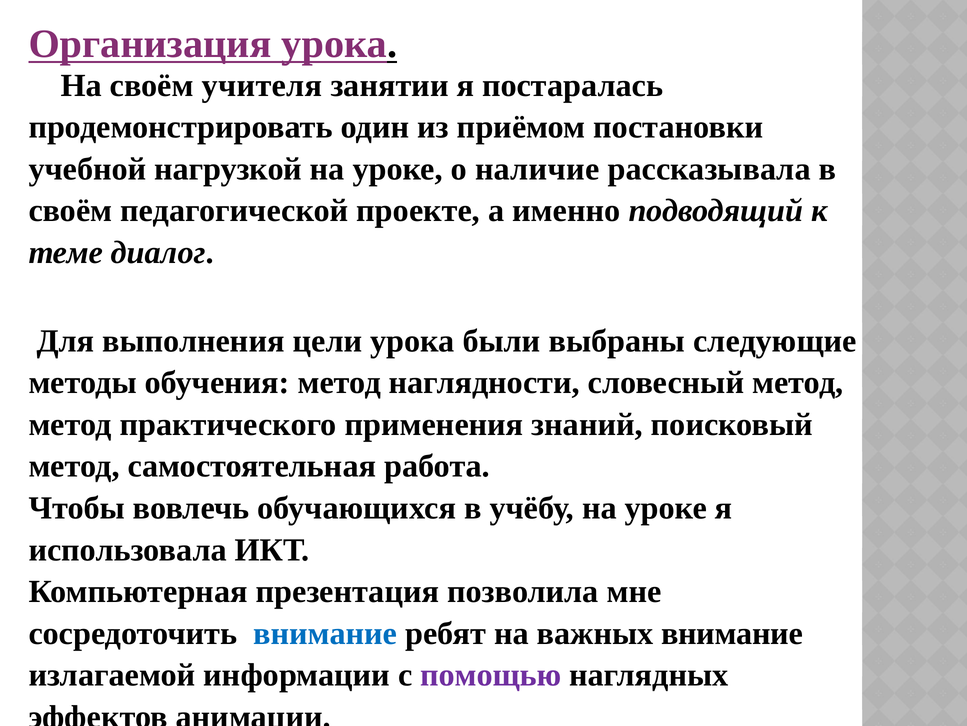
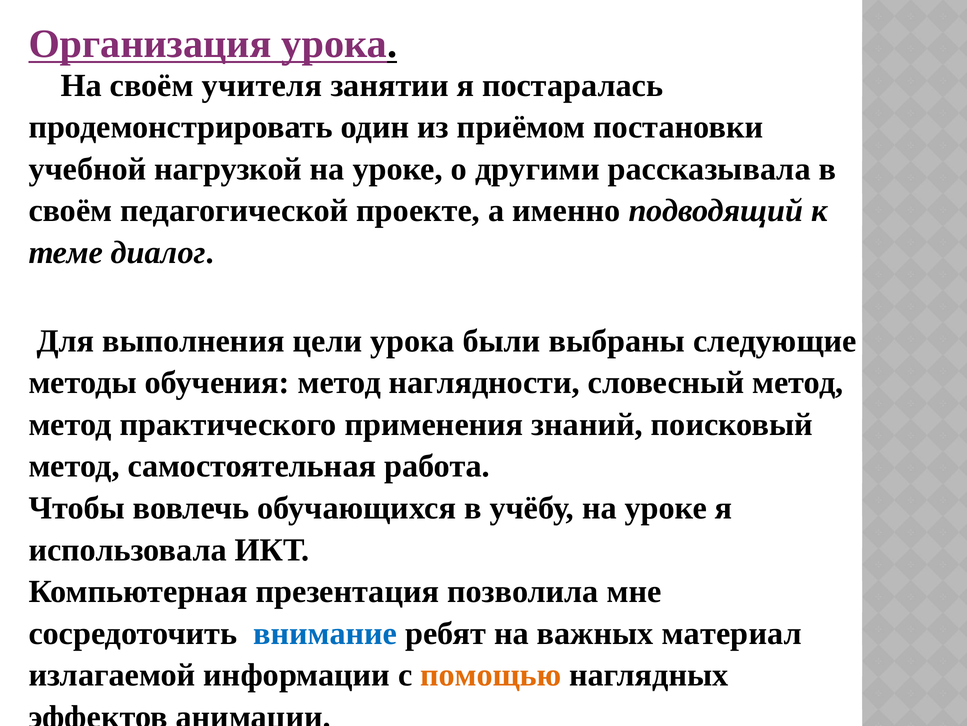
наличие: наличие -> другими
важных внимание: внимание -> материал
помощью colour: purple -> orange
